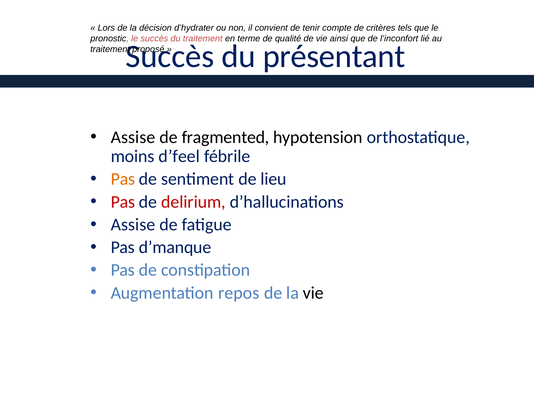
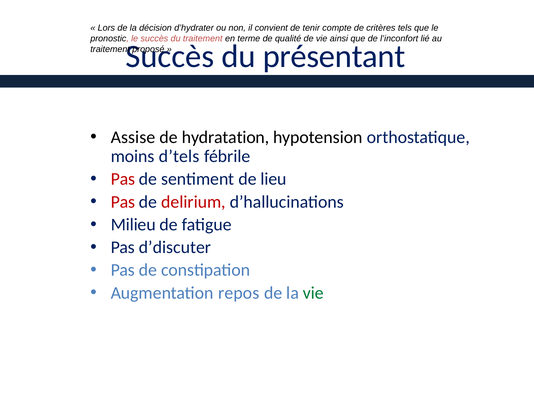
fragmented: fragmented -> hydratation
d’feel: d’feel -> d’tels
Pas at (123, 179) colour: orange -> red
Assise at (133, 225): Assise -> Milieu
d’manque: d’manque -> d’discuter
vie at (313, 293) colour: black -> green
